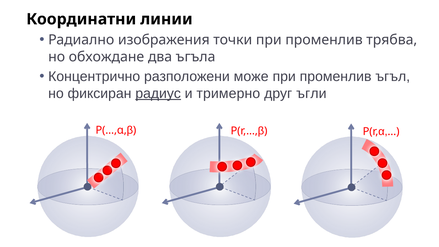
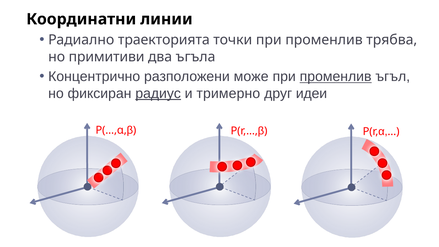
изображения: изображения -> траекторията
обхождане: обхождане -> примитиви
променлив at (336, 77) underline: none -> present
ъгли: ъгли -> идеи
